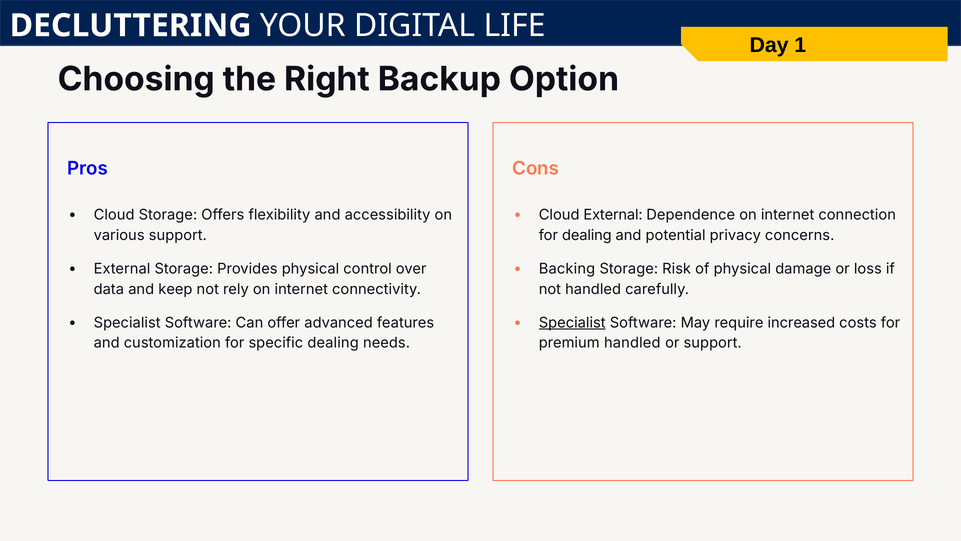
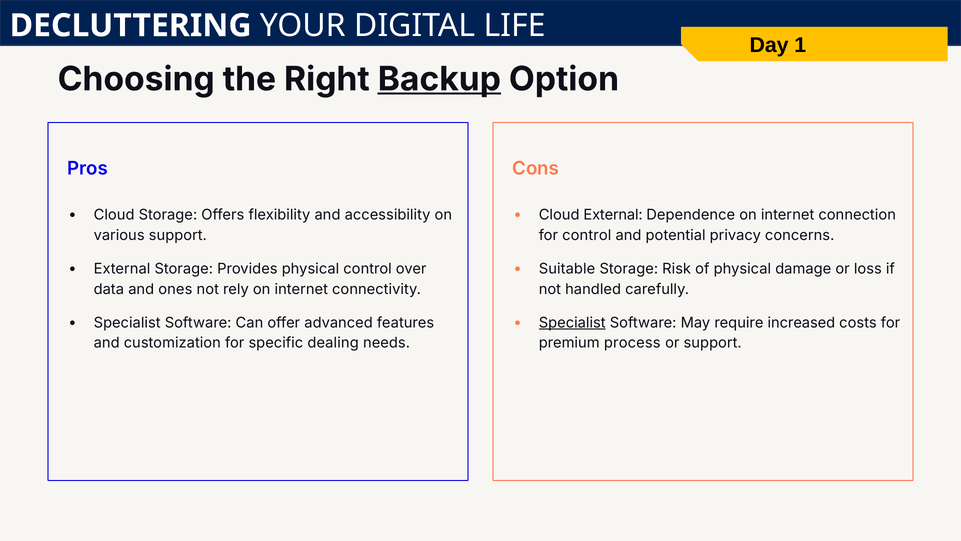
Backup underline: none -> present
for dealing: dealing -> control
Backing: Backing -> Suitable
keep: keep -> ones
premium handled: handled -> process
